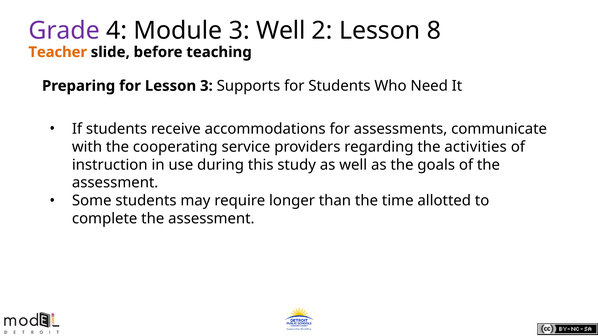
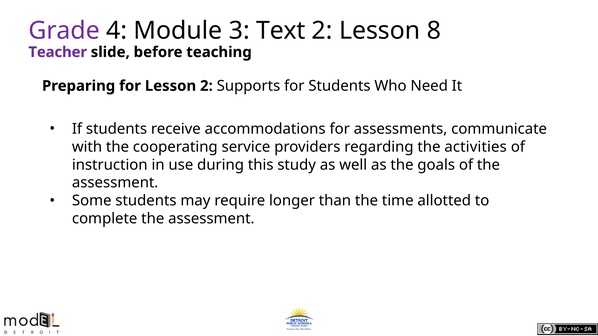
3 Well: Well -> Text
Teacher colour: orange -> purple
Lesson 3: 3 -> 2
